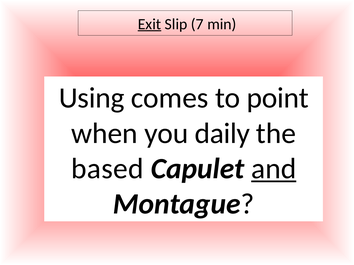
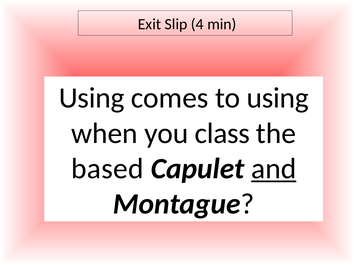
Exit underline: present -> none
7: 7 -> 4
to point: point -> using
daily: daily -> class
